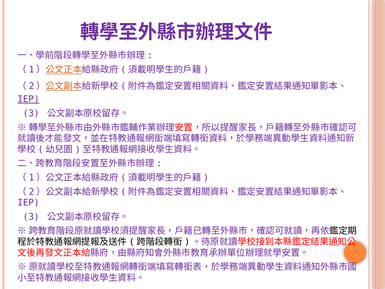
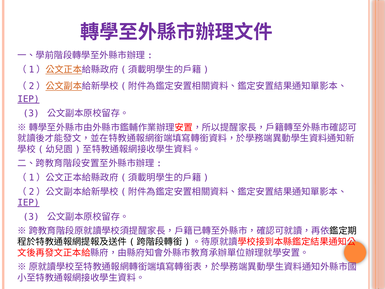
IEP at (28, 203) underline: none -> present
